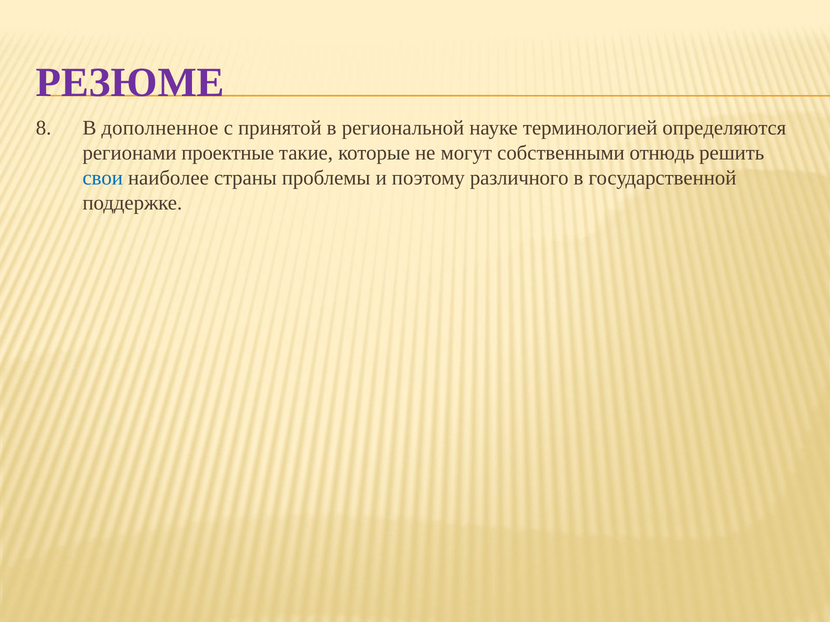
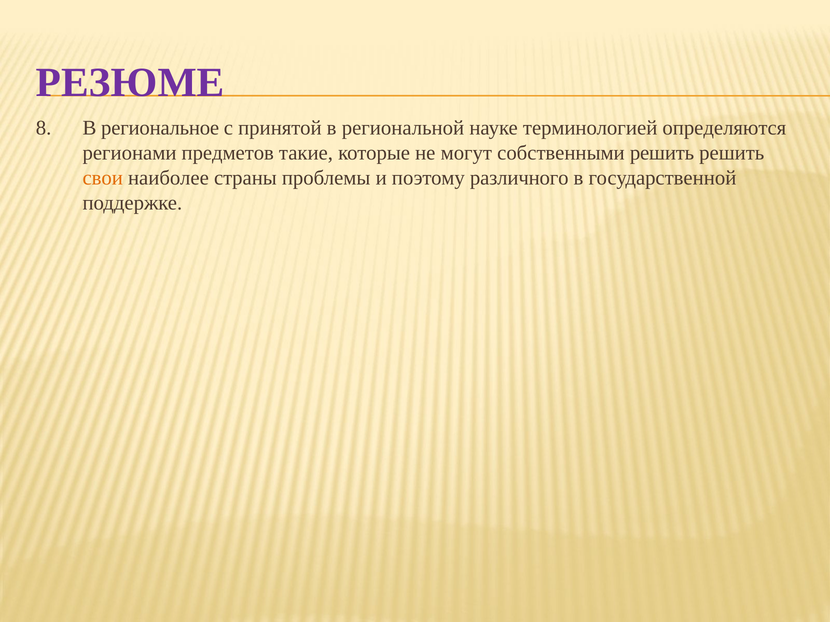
дополненное: дополненное -> региональное
проектные: проектные -> предметов
собственными отнюдь: отнюдь -> решить
свои colour: blue -> orange
